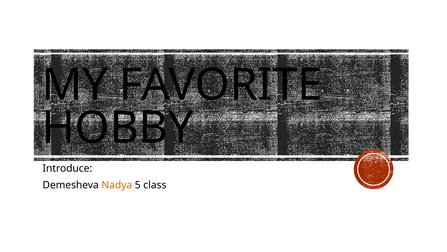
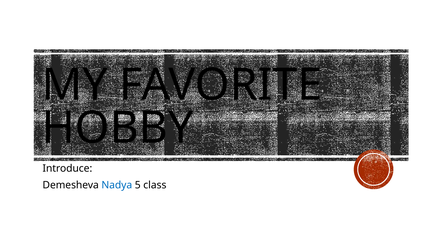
Nadya colour: orange -> blue
